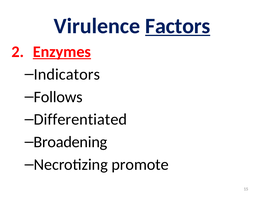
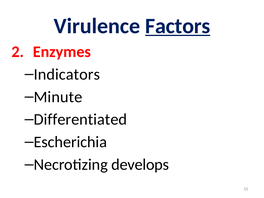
Enzymes underline: present -> none
Follows: Follows -> Minute
Broadening: Broadening -> Escherichia
promote: promote -> develops
